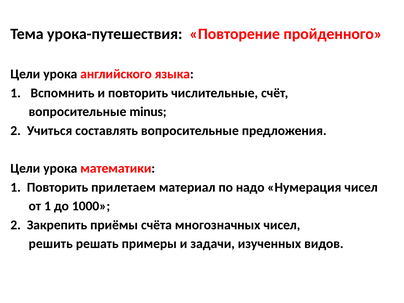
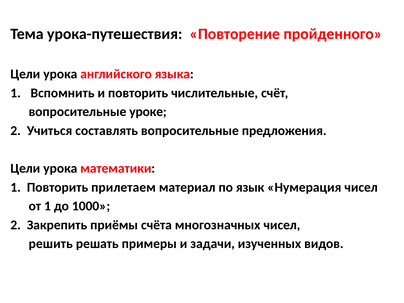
minus: minus -> уроке
надо: надо -> язык
